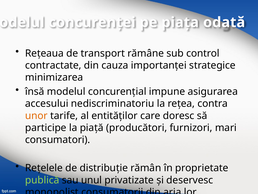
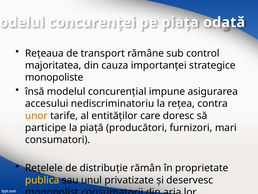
contractate: contractate -> majoritatea
minimizarea: minimizarea -> monopoliste
publică colour: light green -> yellow
